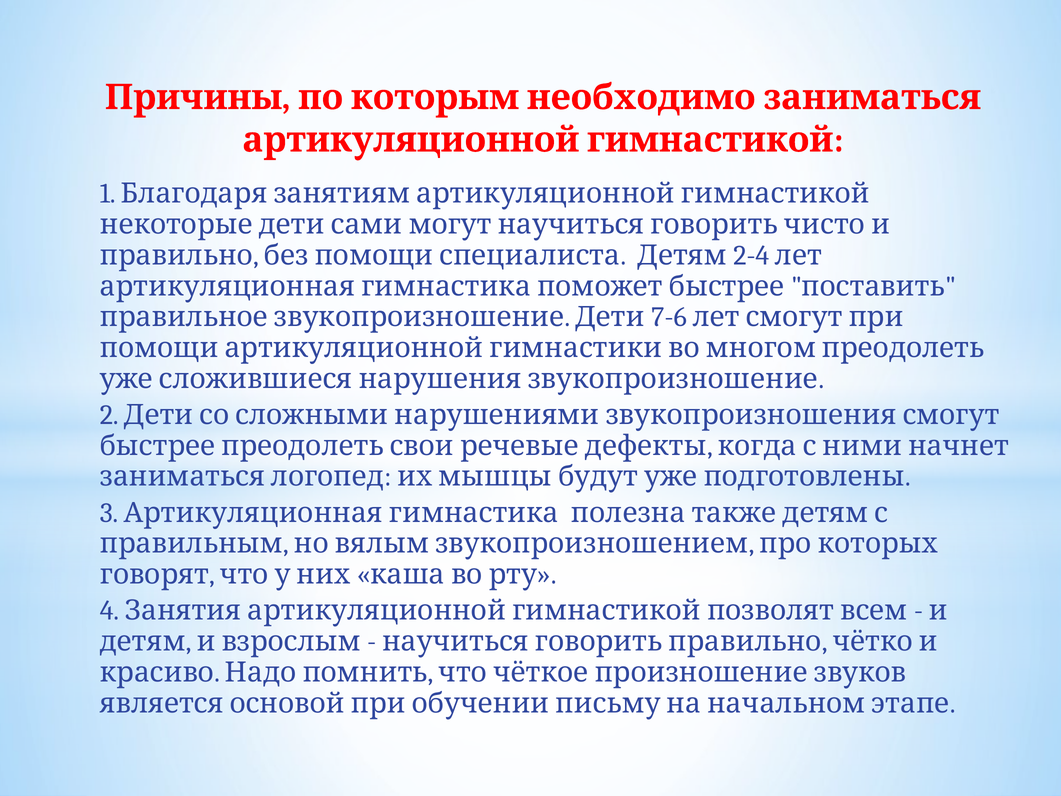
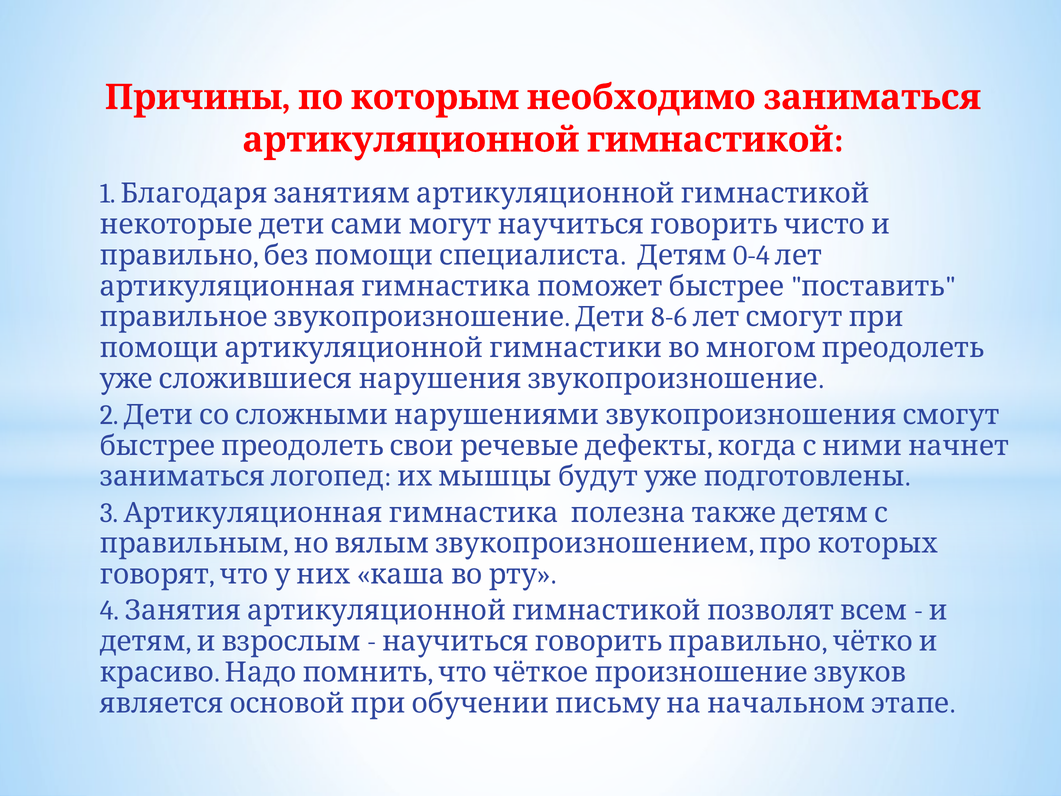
2-4: 2-4 -> 0-4
7-6: 7-6 -> 8-6
